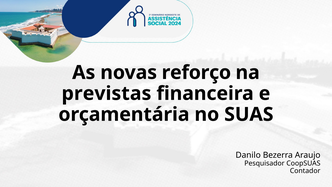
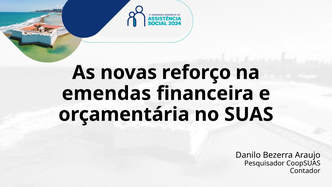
previstas: previstas -> emendas
